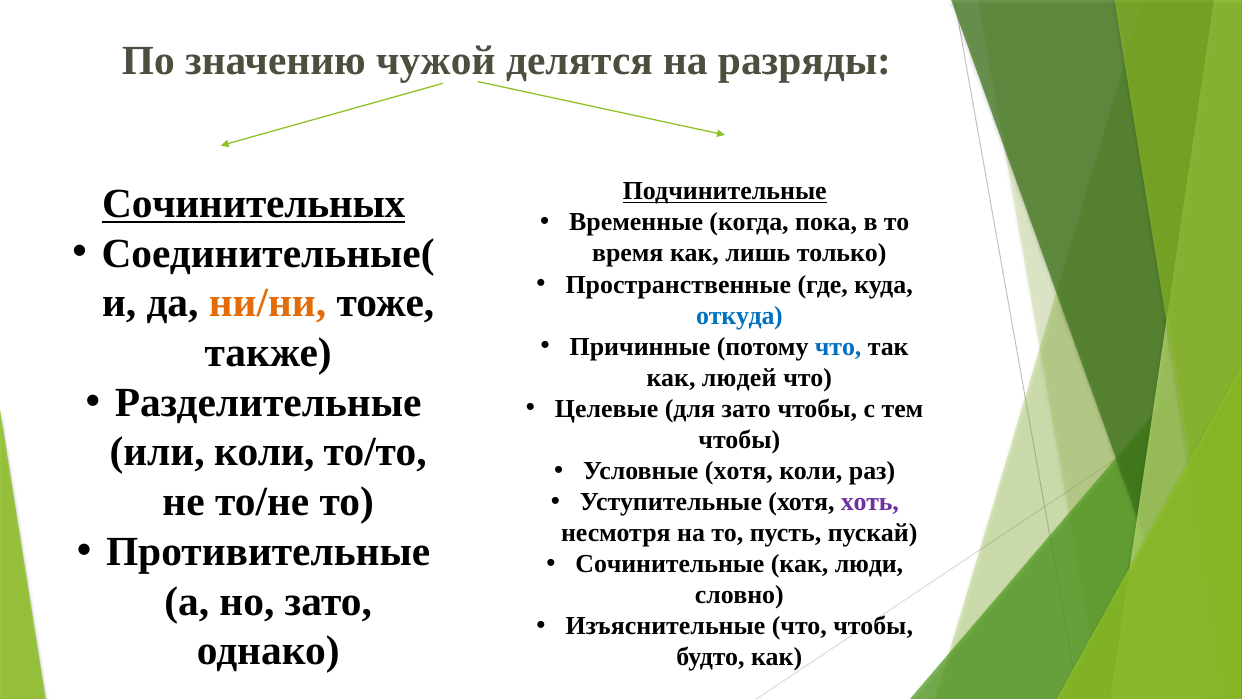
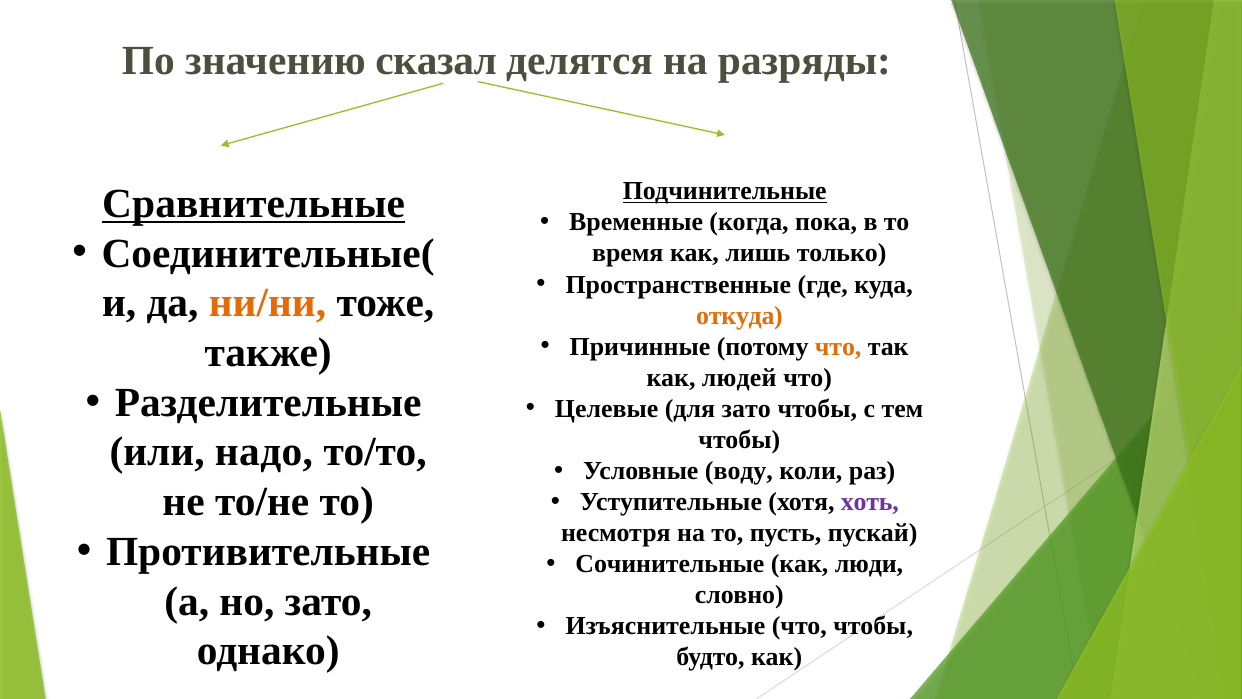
чужой: чужой -> сказал
Сочинительных: Сочинительных -> Сравнительные
откуда colour: blue -> orange
что at (838, 346) colour: blue -> orange
или коли: коли -> надо
Условные хотя: хотя -> воду
